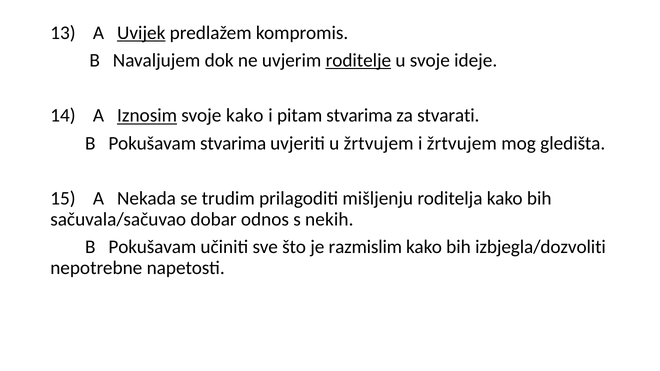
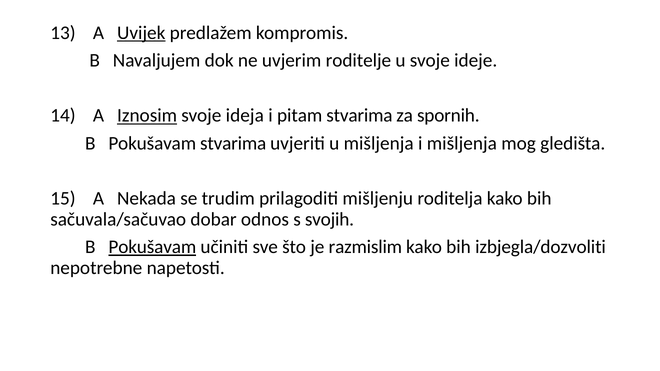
roditelje underline: present -> none
svoje kako: kako -> ideja
stvarati: stvarati -> spornih
u žrtvujem: žrtvujem -> mišljenja
i žrtvujem: žrtvujem -> mišljenja
nekih: nekih -> svojih
Pokušavam at (152, 247) underline: none -> present
